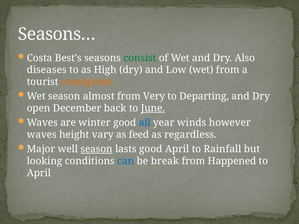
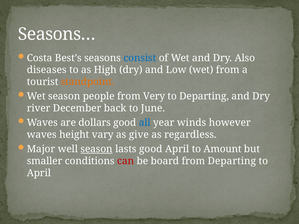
consist colour: green -> blue
almost: almost -> people
open: open -> river
June underline: present -> none
winter: winter -> dollars
feed: feed -> give
Rainfall: Rainfall -> Amount
looking: looking -> smaller
can colour: blue -> red
break: break -> board
from Happened: Happened -> Departing
